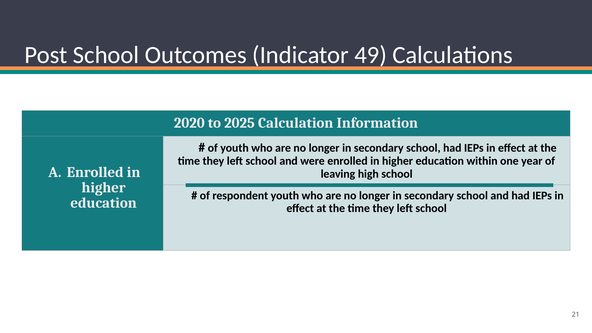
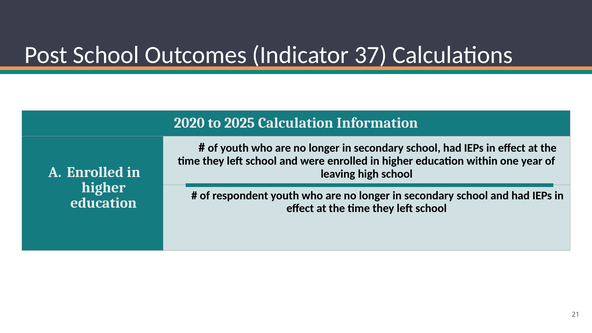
49: 49 -> 37
